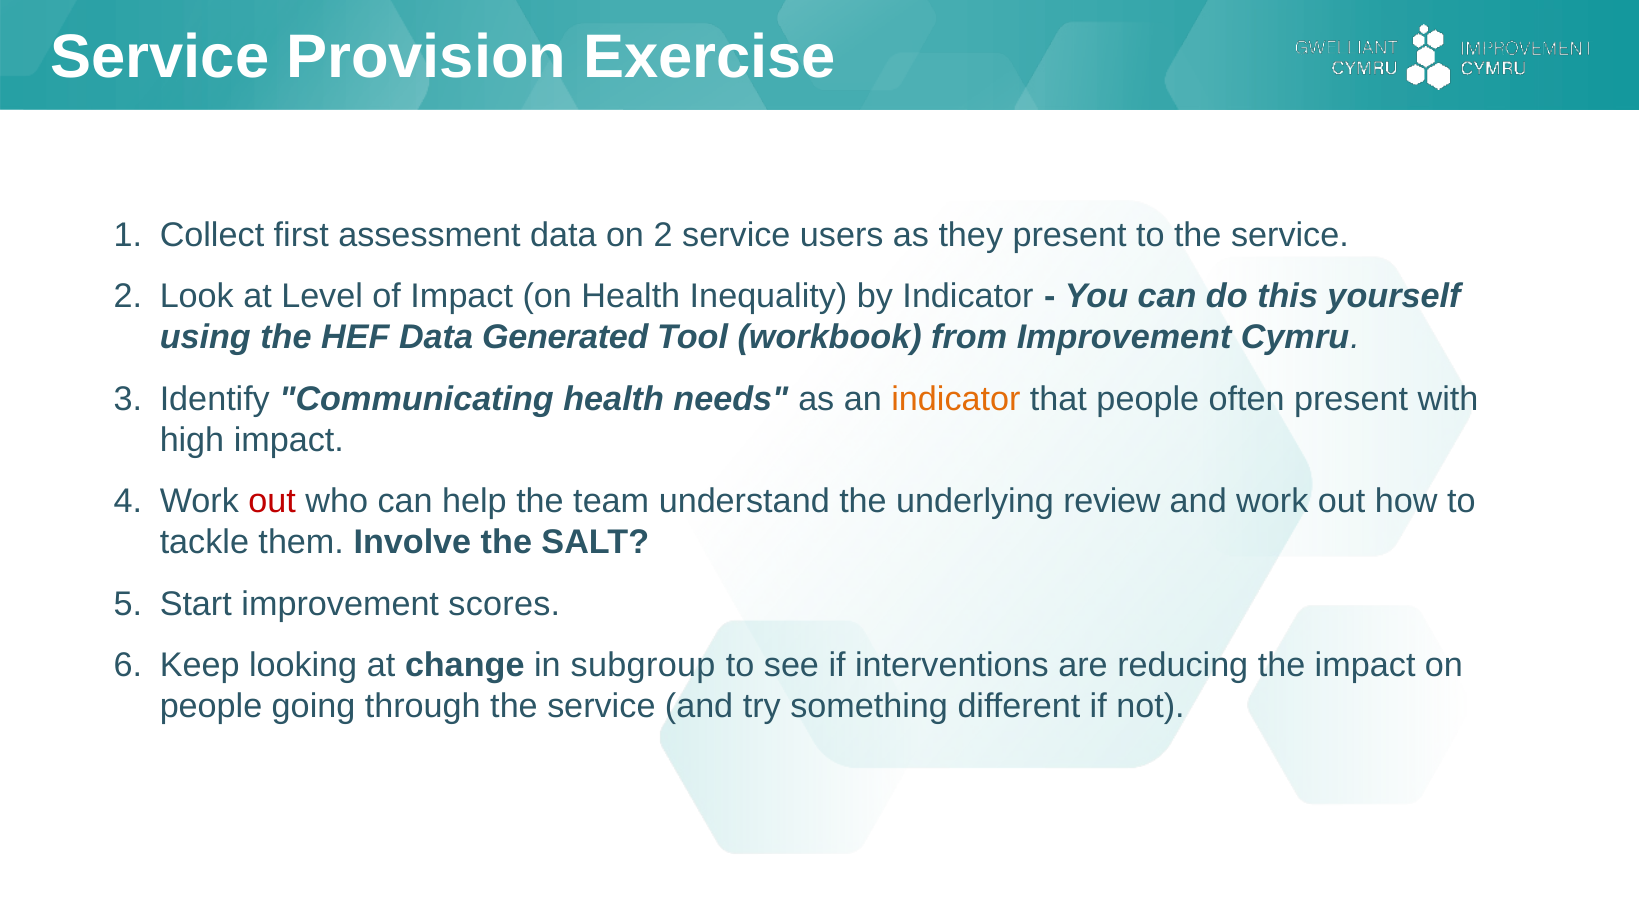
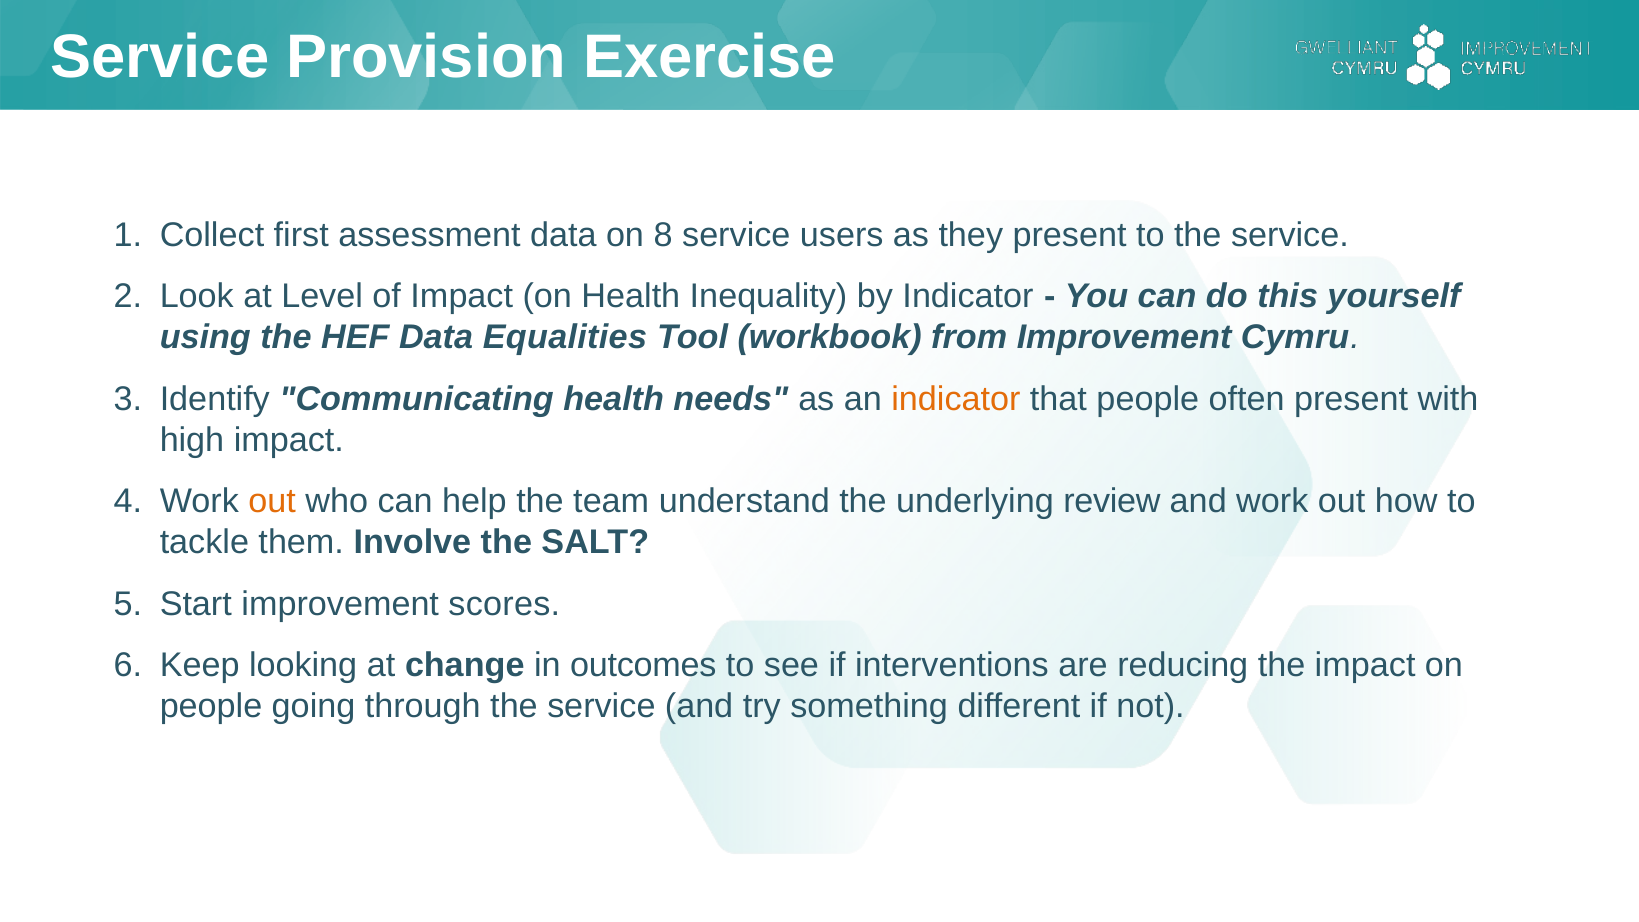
on 2: 2 -> 8
Generated: Generated -> Equalities
out at (272, 502) colour: red -> orange
subgroup: subgroup -> outcomes
